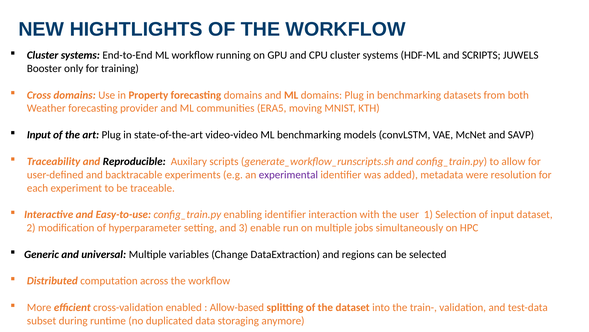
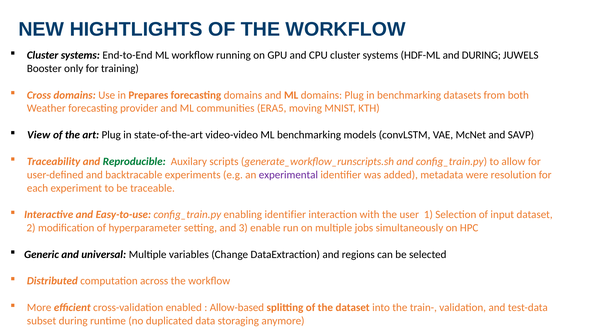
and SCRIPTS: SCRIPTS -> DURING
Property: Property -> Prepares
Input at (39, 135): Input -> View
Reproducible colour: black -> green
